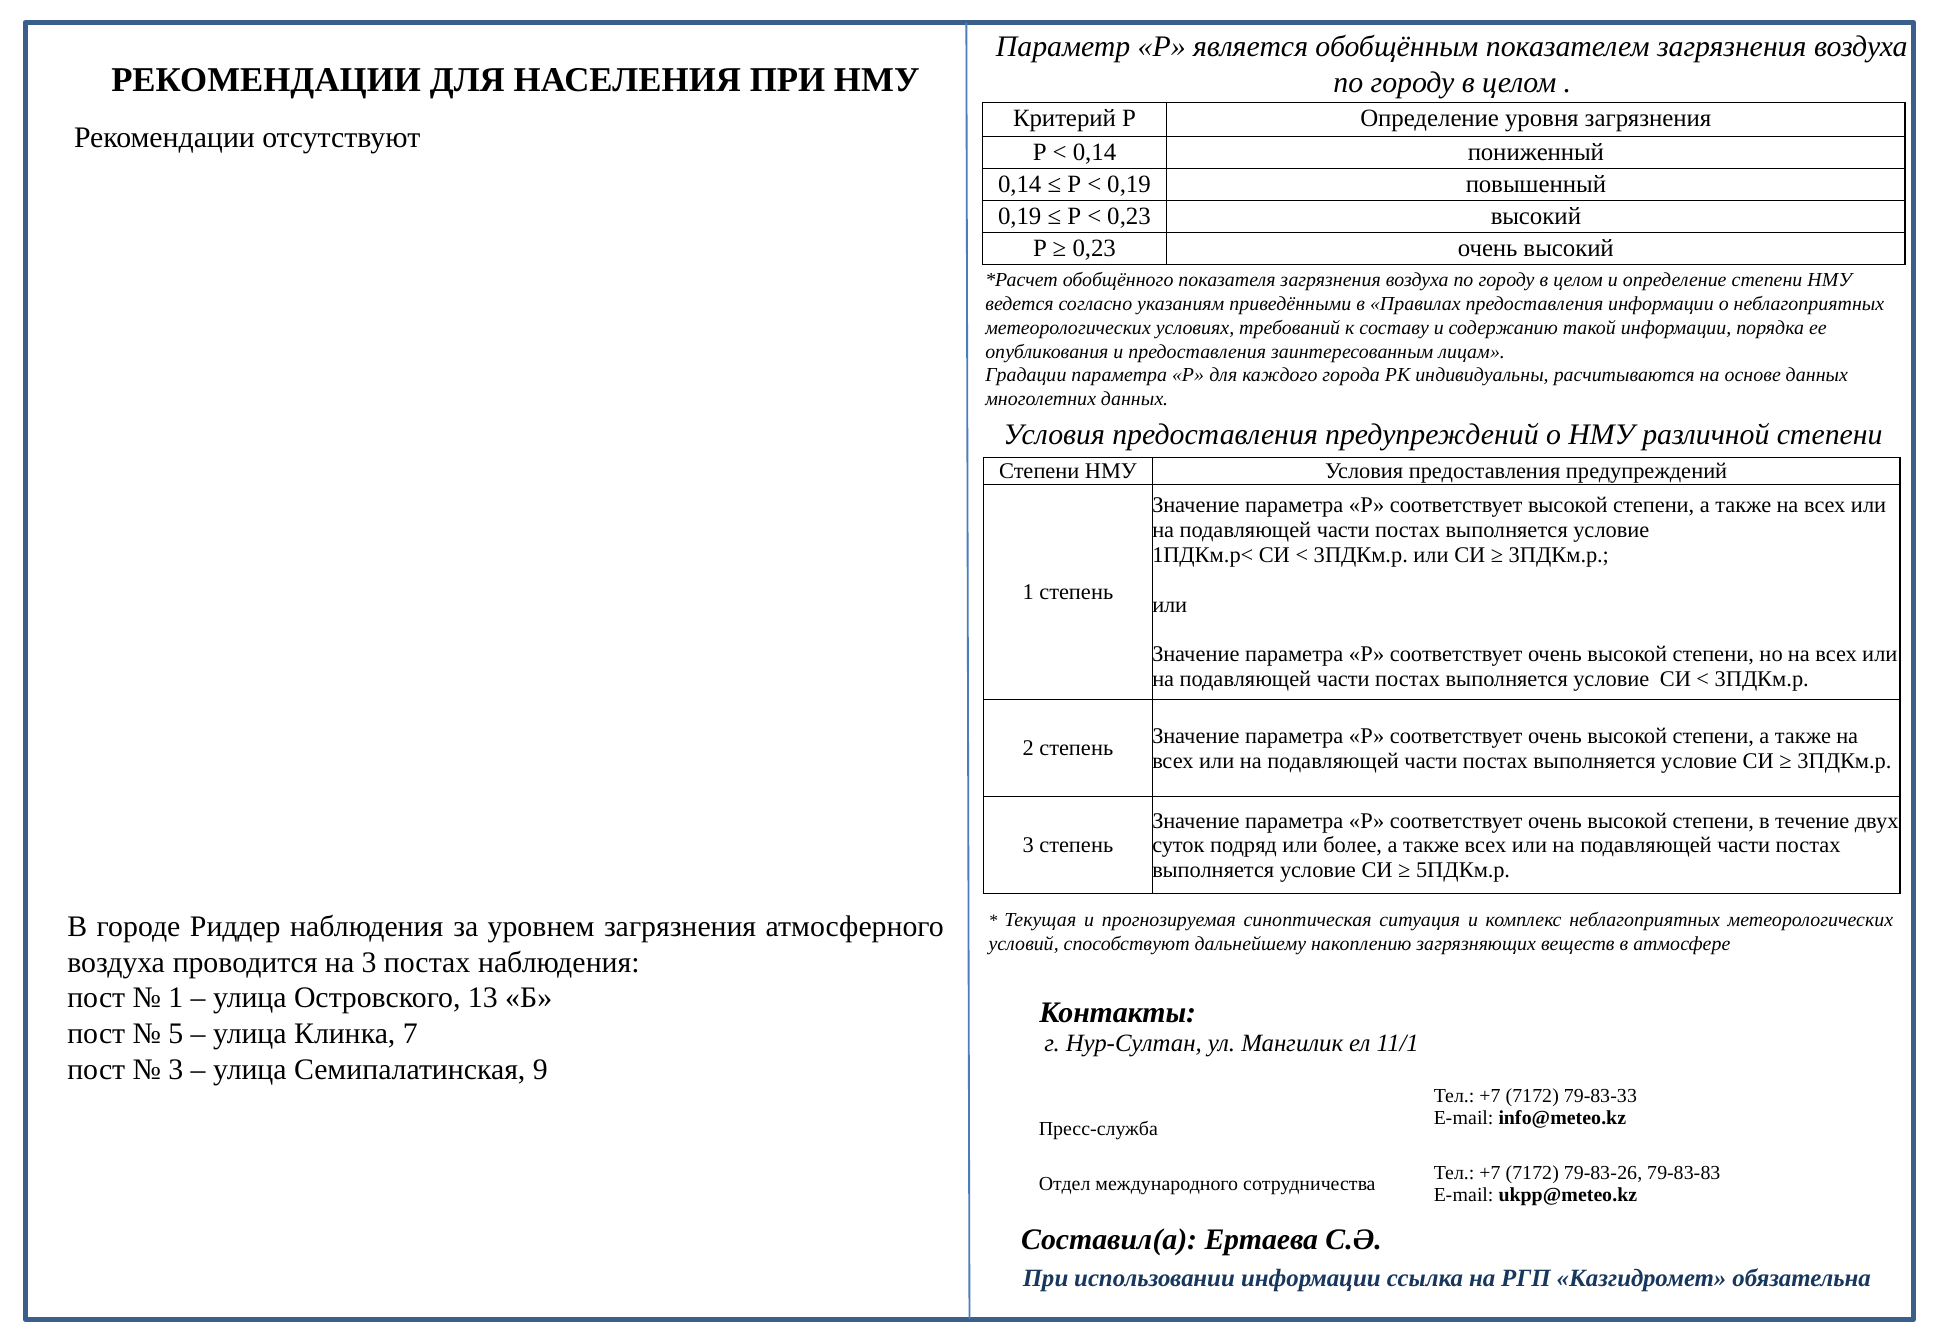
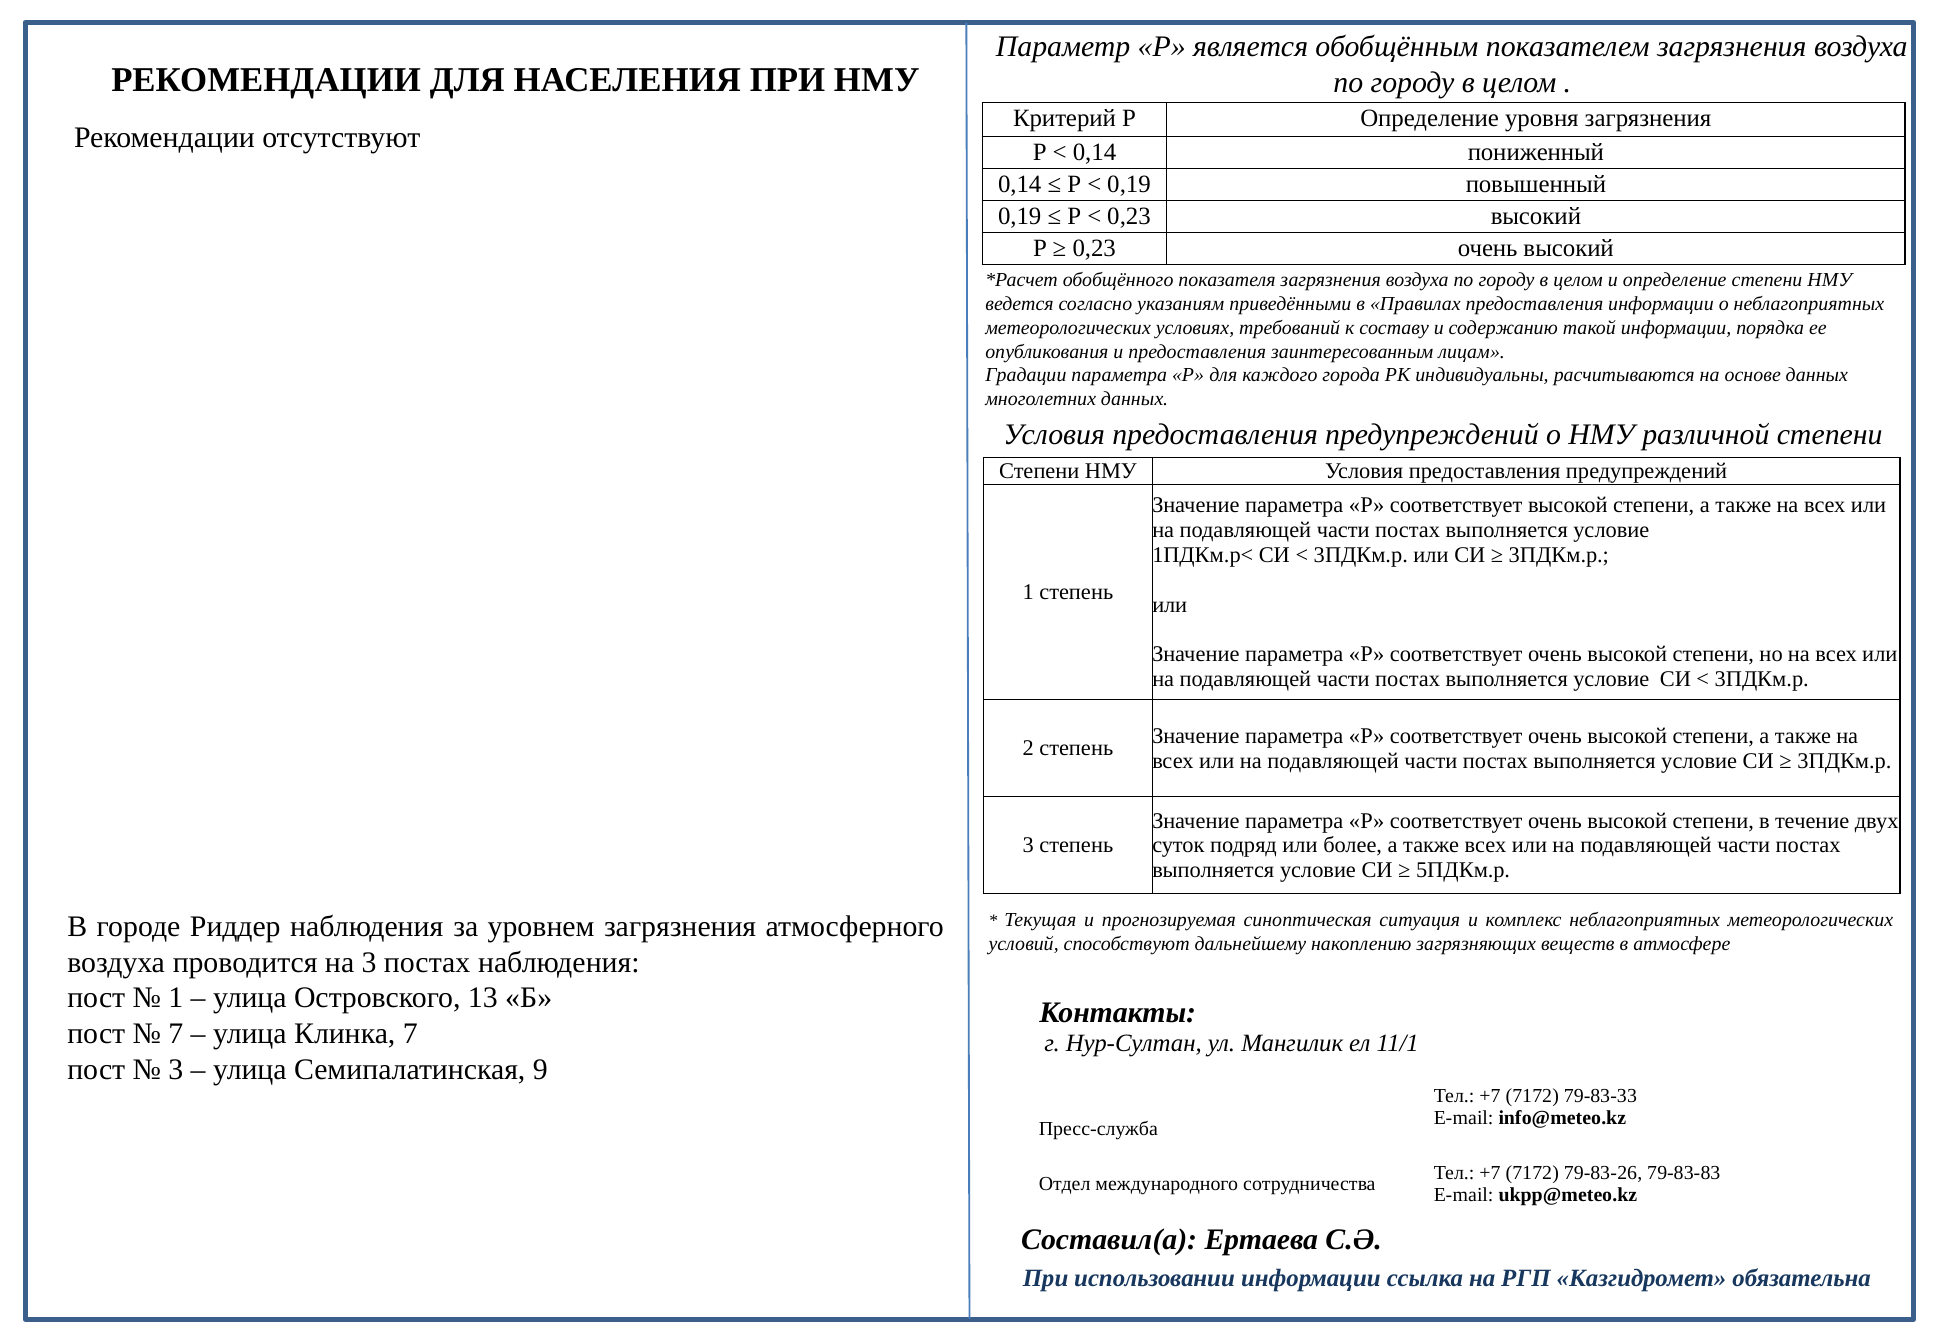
5 at (176, 1034): 5 -> 7
